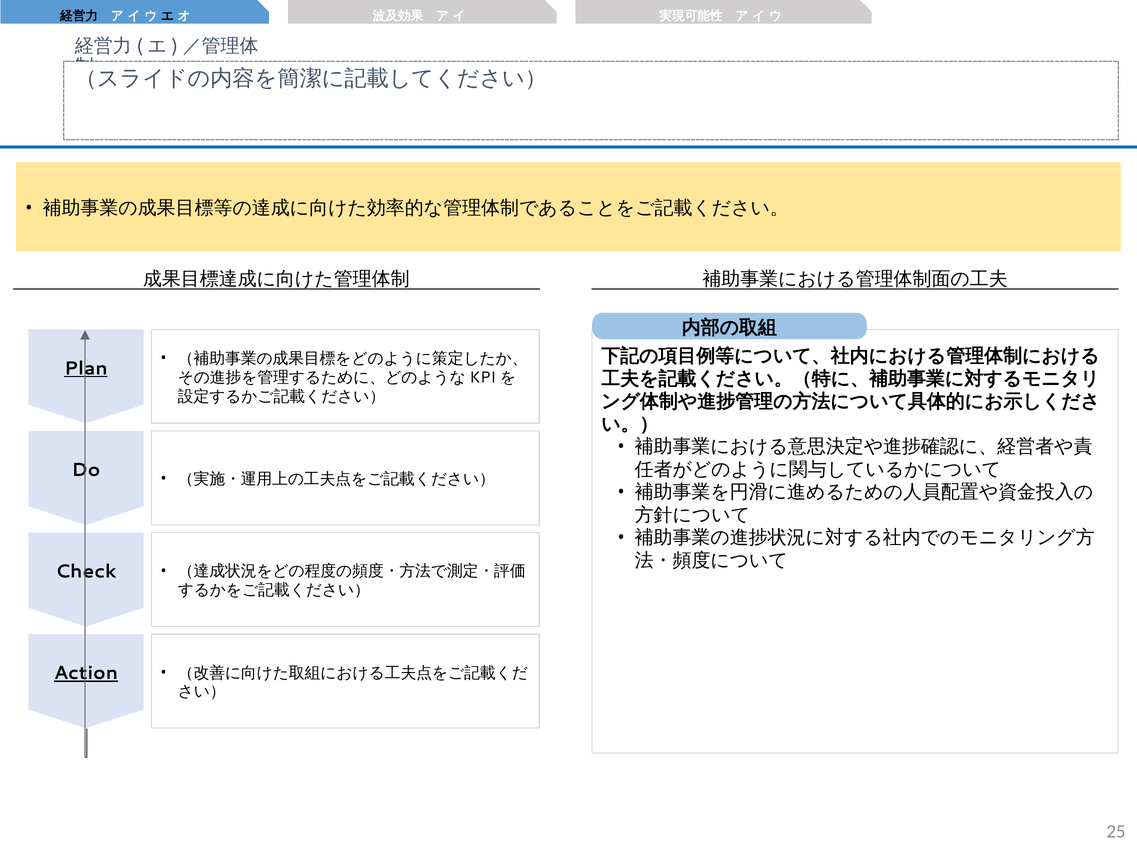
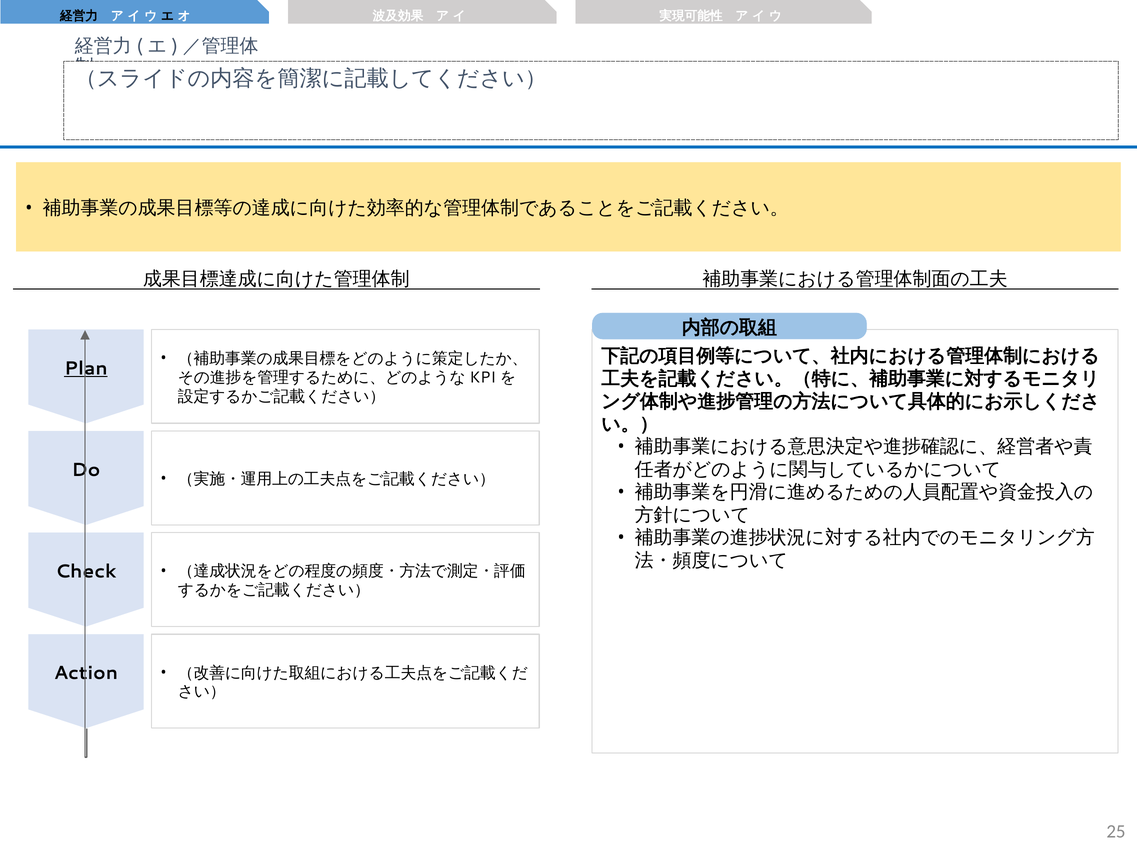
Action underline: present -> none
